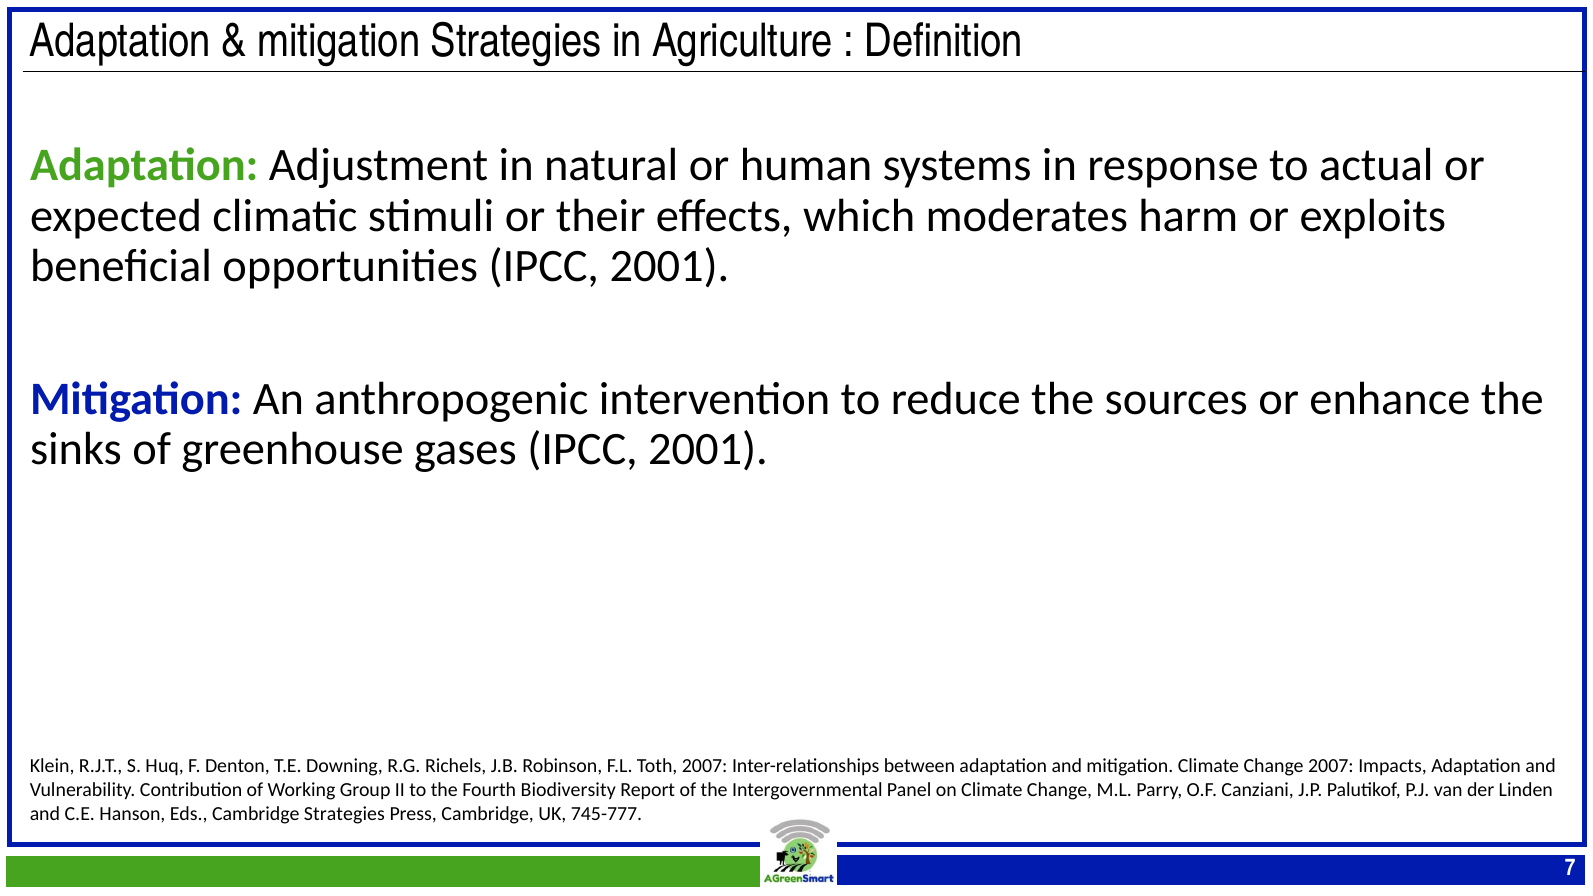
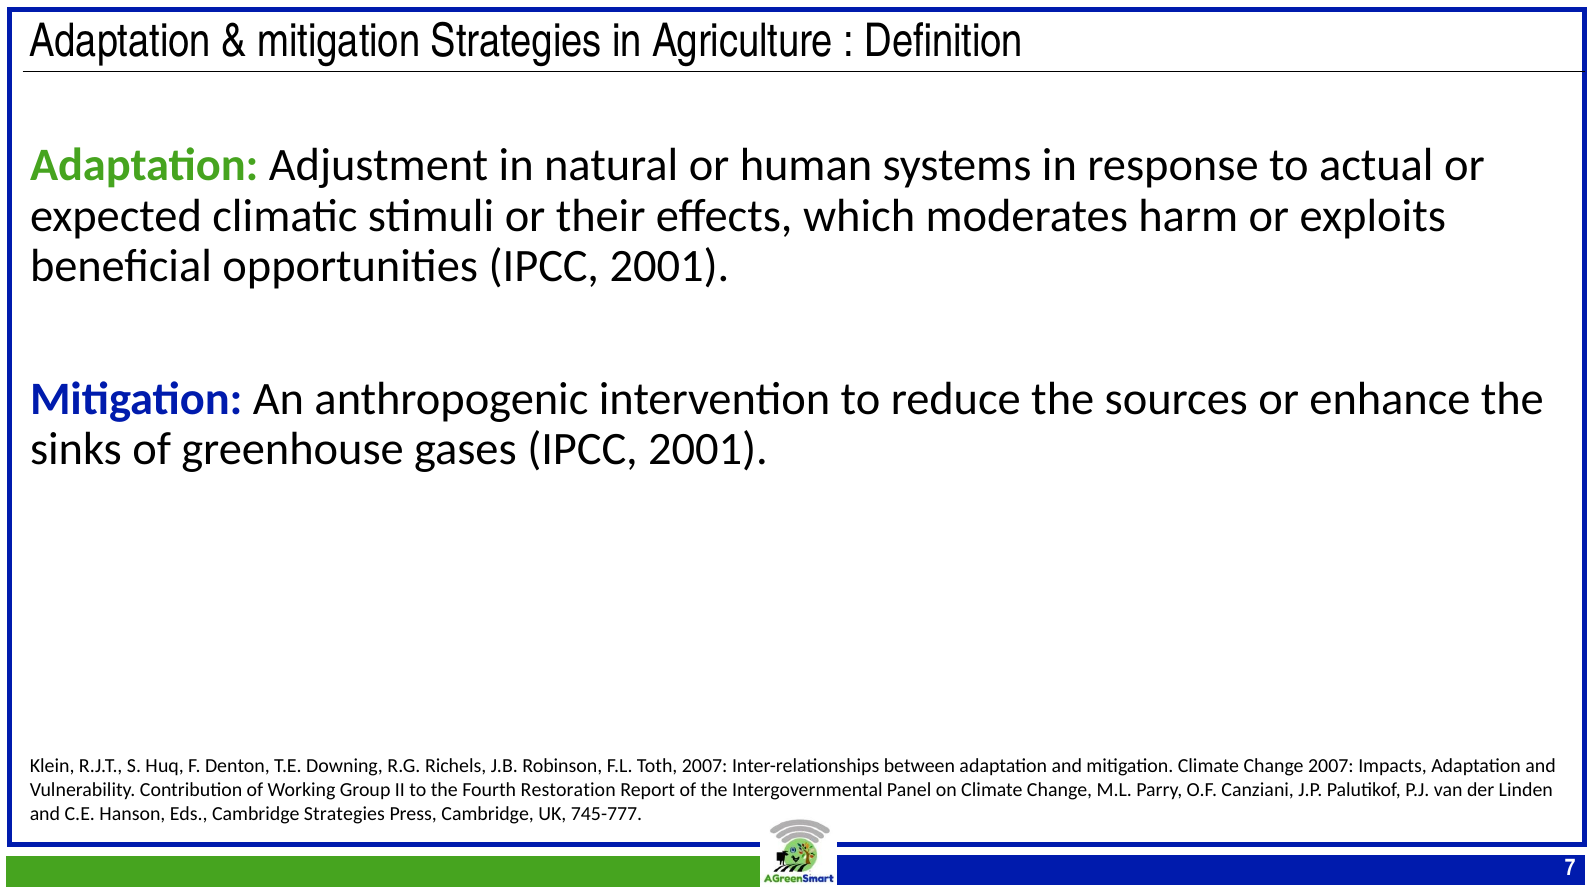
Biodiversity: Biodiversity -> Restoration
